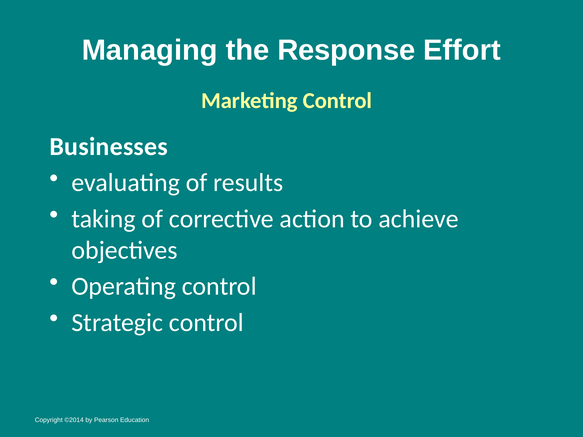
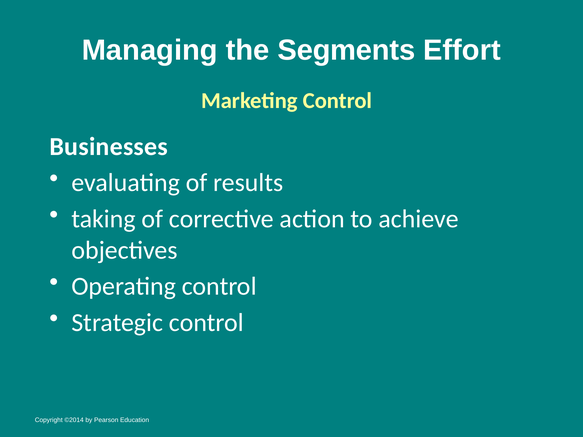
Response: Response -> Segments
